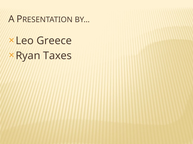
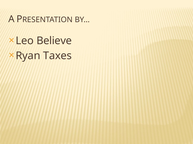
Greece: Greece -> Believe
